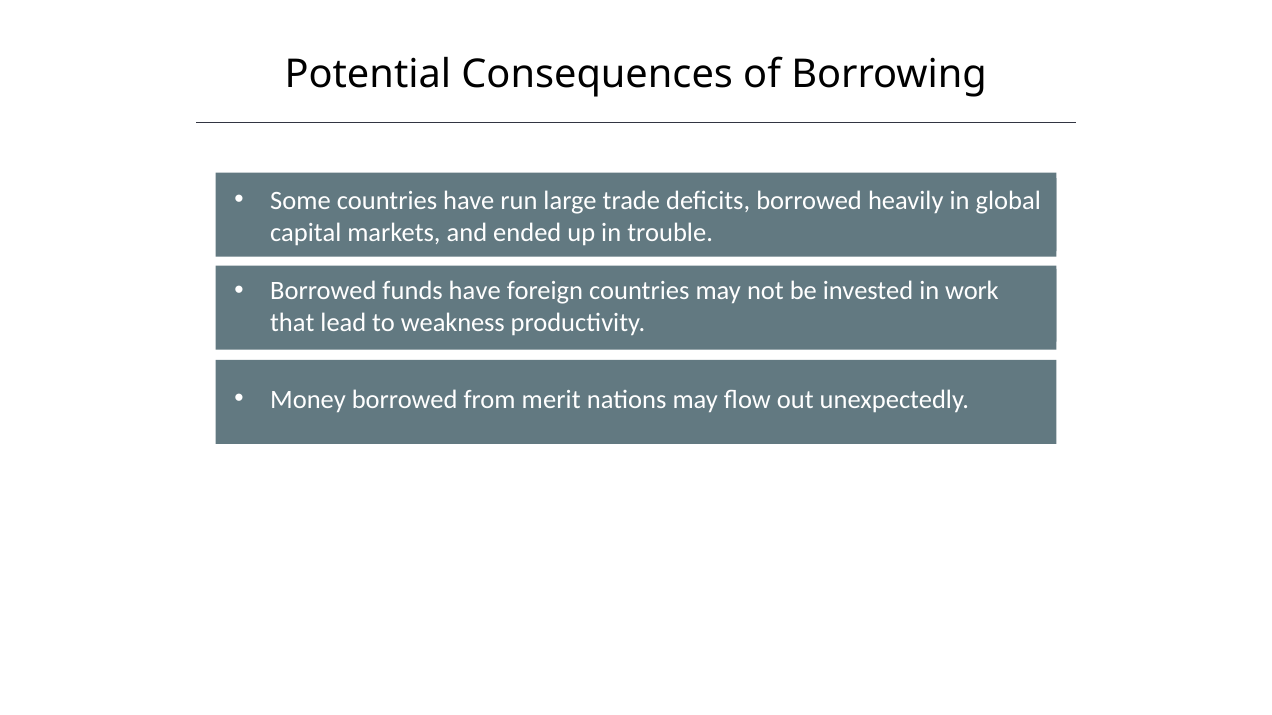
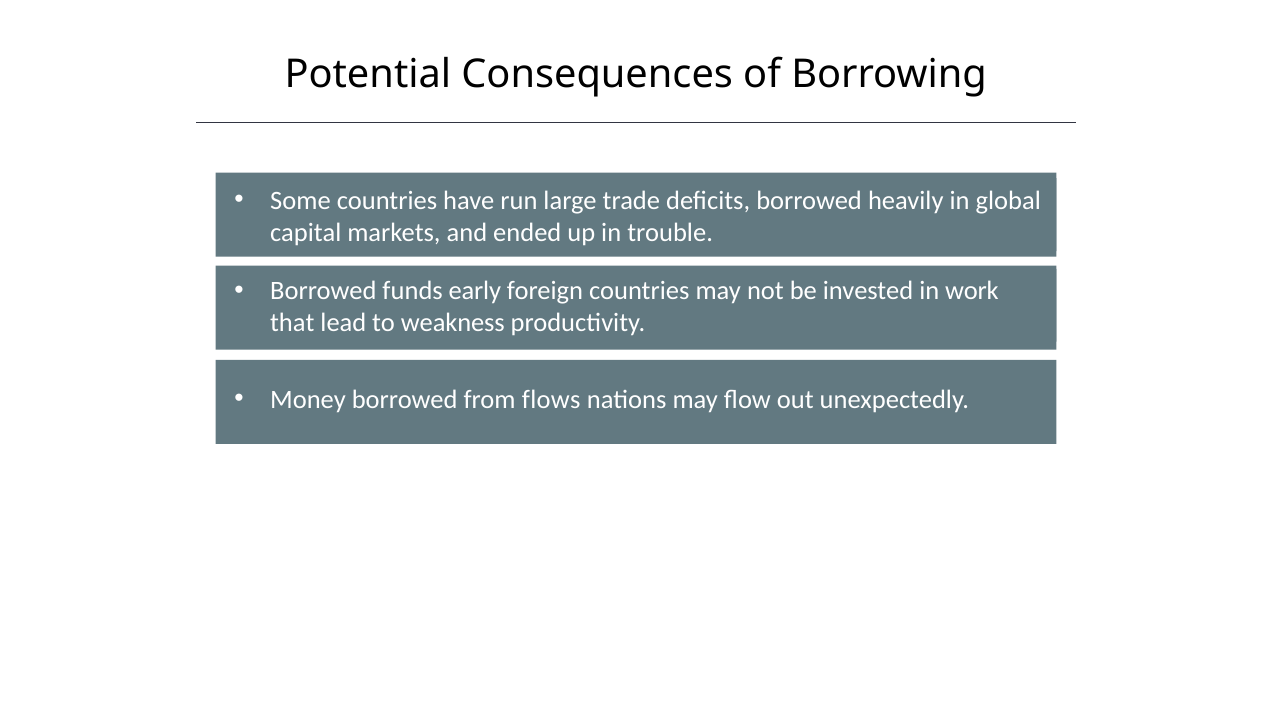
funds have: have -> early
merit: merit -> flows
